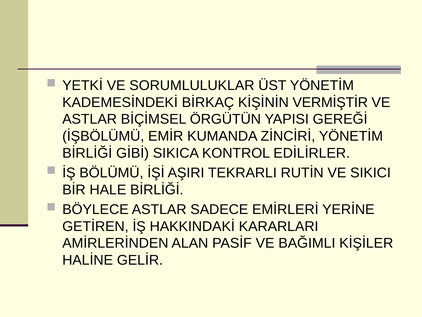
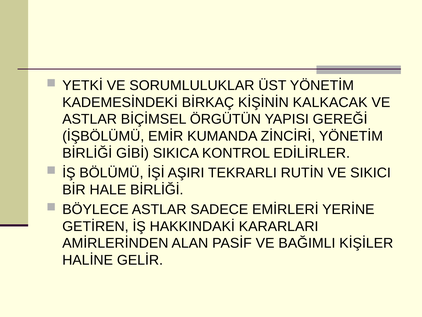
VERMİŞTİR: VERMİŞTİR -> KALKACAK
